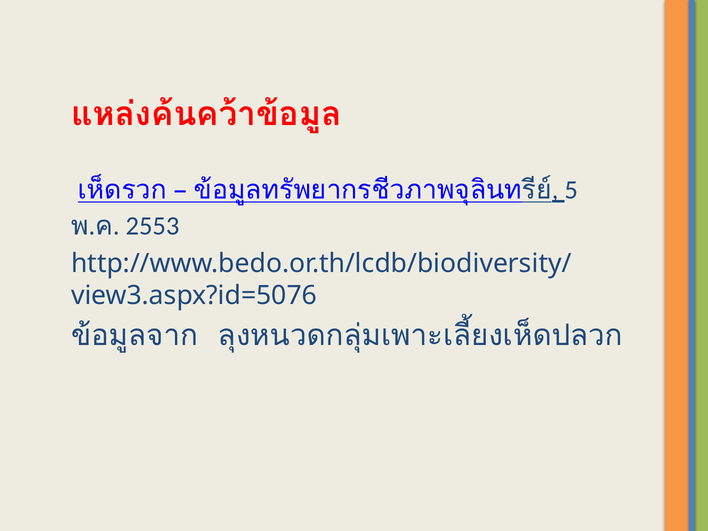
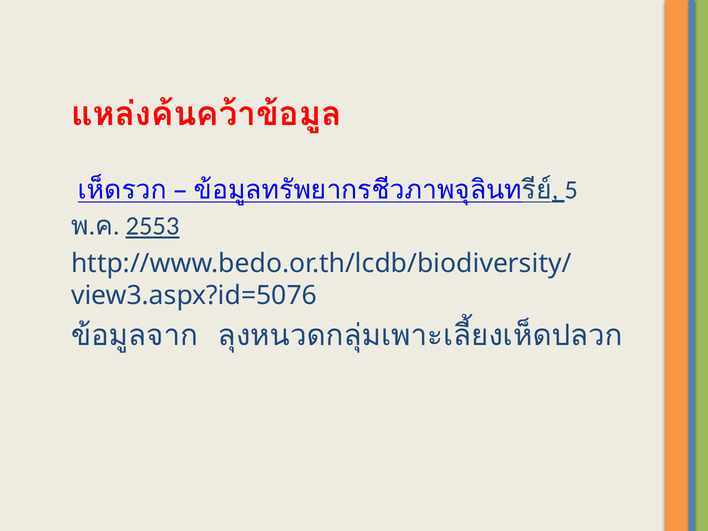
2553 underline: none -> present
